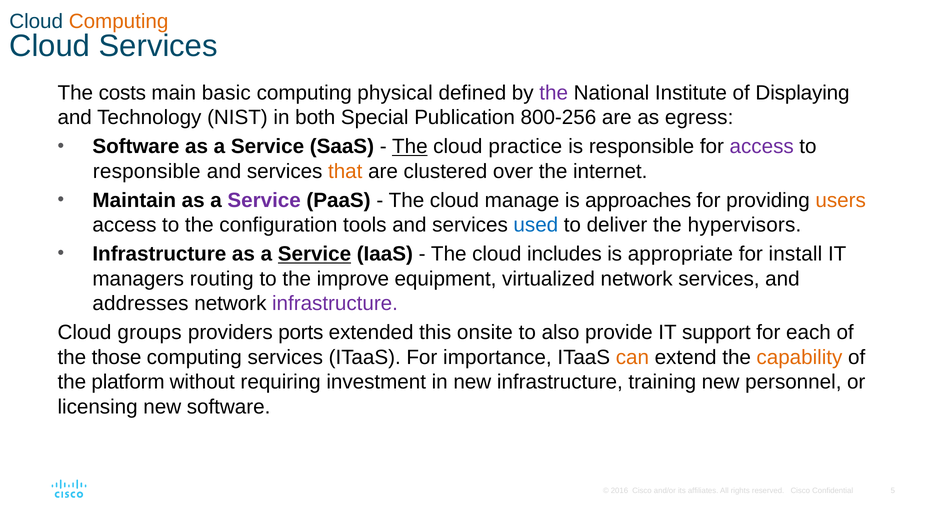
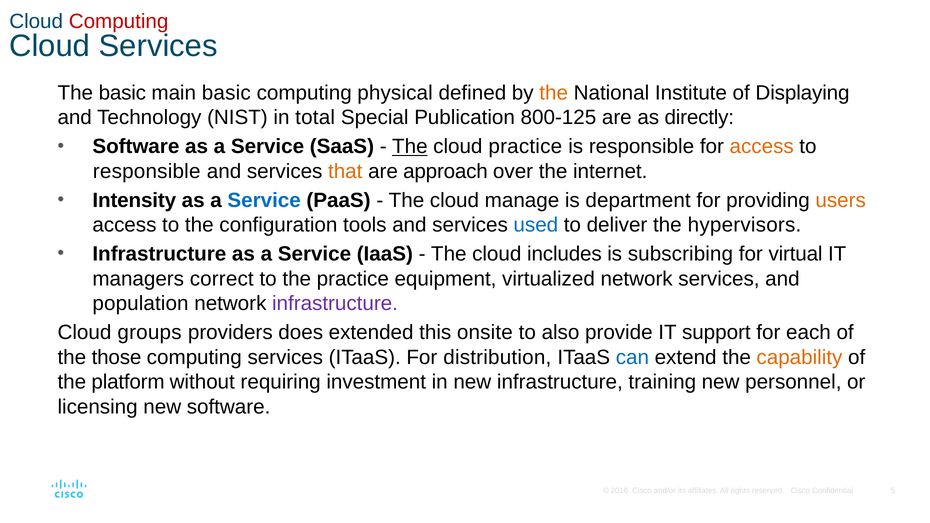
Computing at (119, 21) colour: orange -> red
The costs: costs -> basic
the at (554, 93) colour: purple -> orange
both: both -> total
800-256: 800-256 -> 800-125
egress: egress -> directly
access at (762, 147) colour: purple -> orange
clustered: clustered -> approach
Maintain: Maintain -> Intensity
Service at (264, 200) colour: purple -> blue
approaches: approaches -> department
Service at (314, 254) underline: present -> none
appropriate: appropriate -> subscribing
install: install -> virtual
routing: routing -> correct
the improve: improve -> practice
addresses: addresses -> population
ports: ports -> does
importance: importance -> distribution
can colour: orange -> blue
